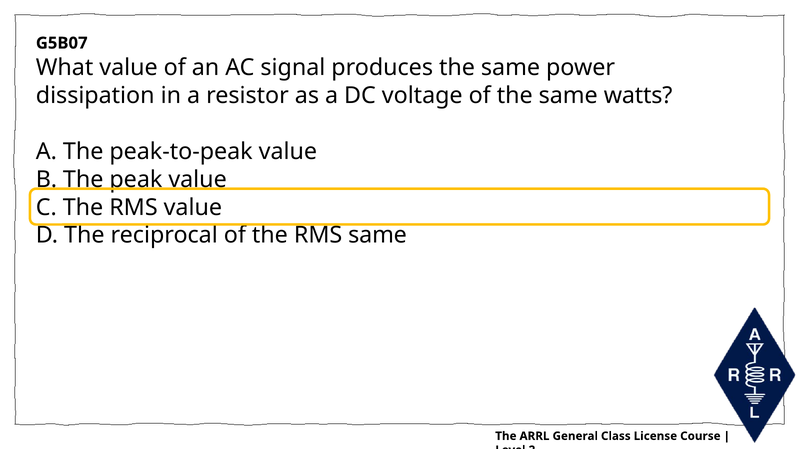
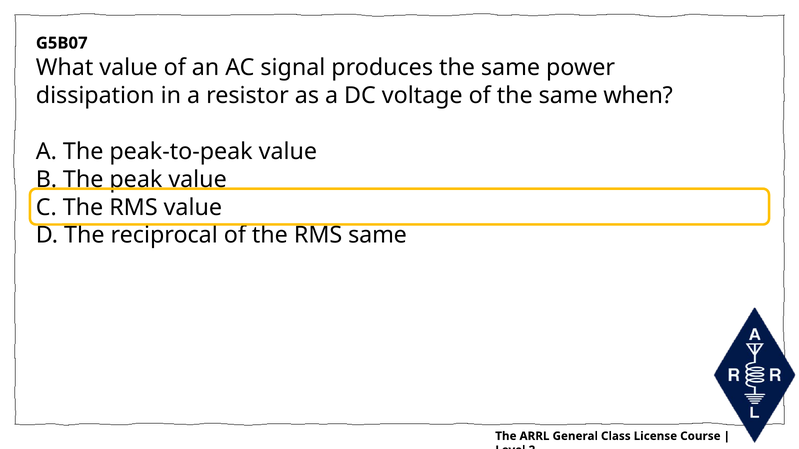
watts: watts -> when
